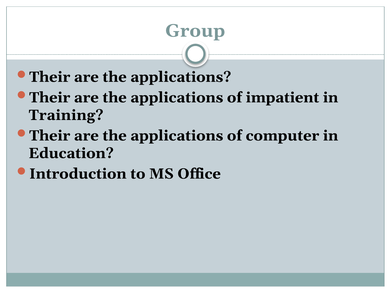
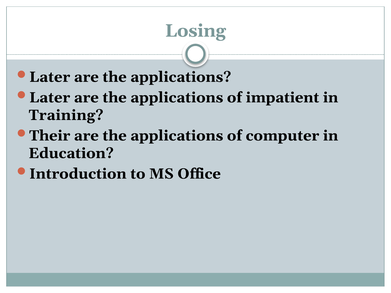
Group: Group -> Losing
Their at (50, 77): Their -> Later
Their at (50, 98): Their -> Later
